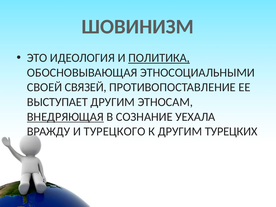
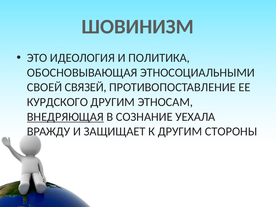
ПОЛИТИКА underline: present -> none
ВЫСТУПАЕТ: ВЫСТУПАЕТ -> КУРДСКОГО
ТУРЕЦКОГО: ТУРЕЦКОГО -> ЗАЩИЩАЕТ
ТУРЕЦКИХ: ТУРЕЦКИХ -> СТОРОНЫ
